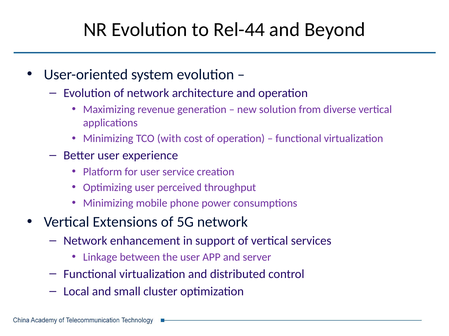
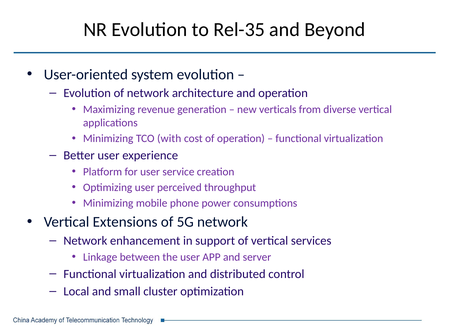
Rel-44: Rel-44 -> Rel-35
solution: solution -> verticals
